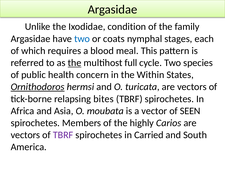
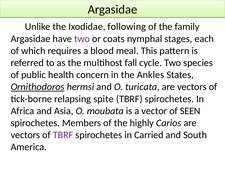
condition: condition -> following
two at (82, 39) colour: blue -> purple
the at (75, 63) underline: present -> none
full: full -> fall
Within: Within -> Ankles
bites: bites -> spite
